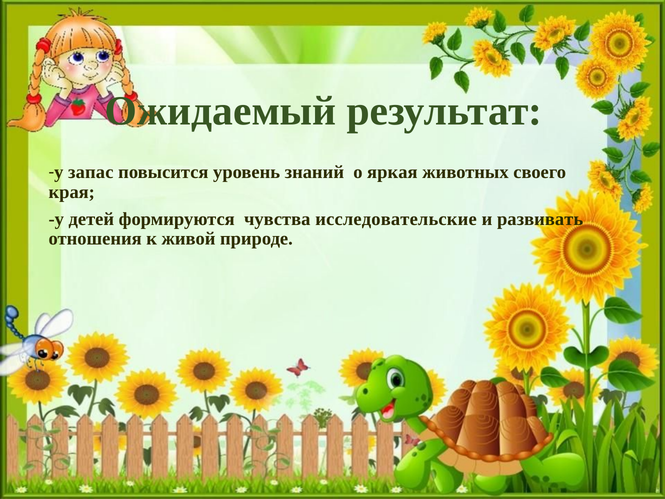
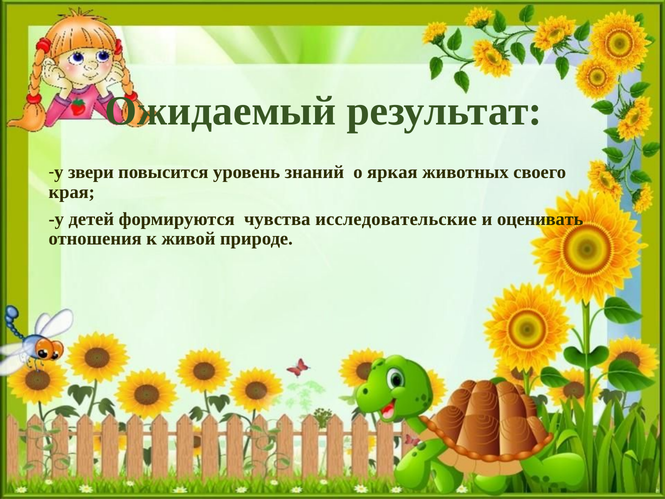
запас: запас -> звери
развивать: развивать -> оценивать
